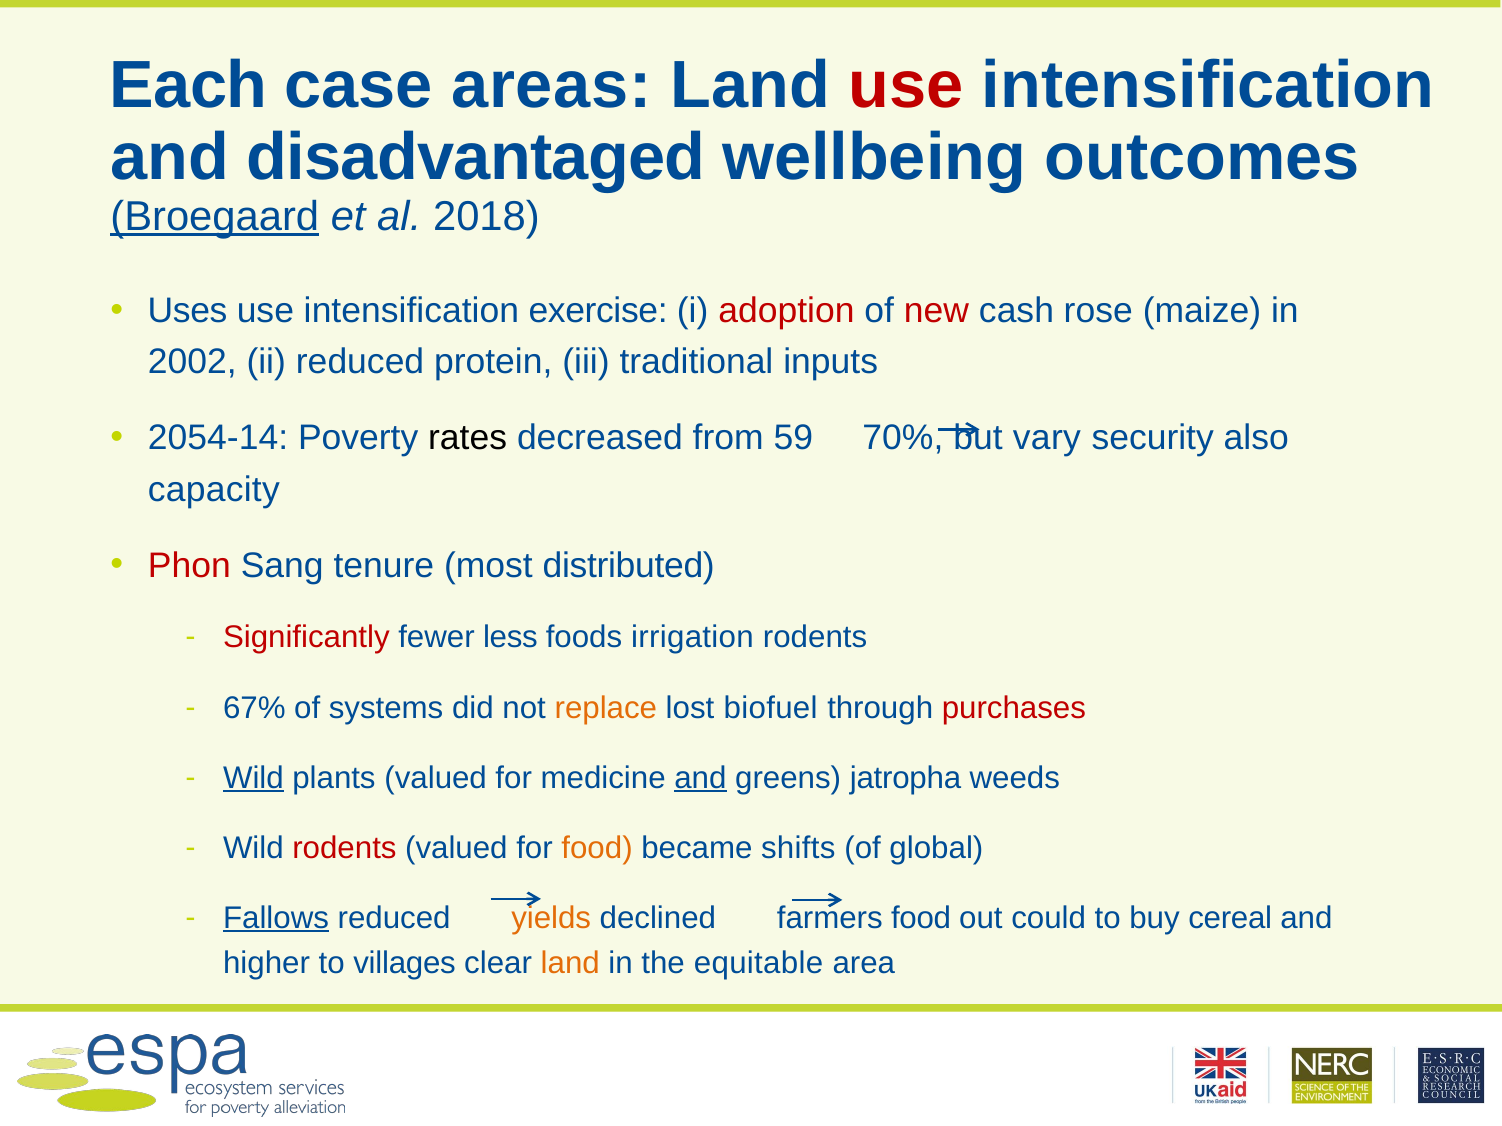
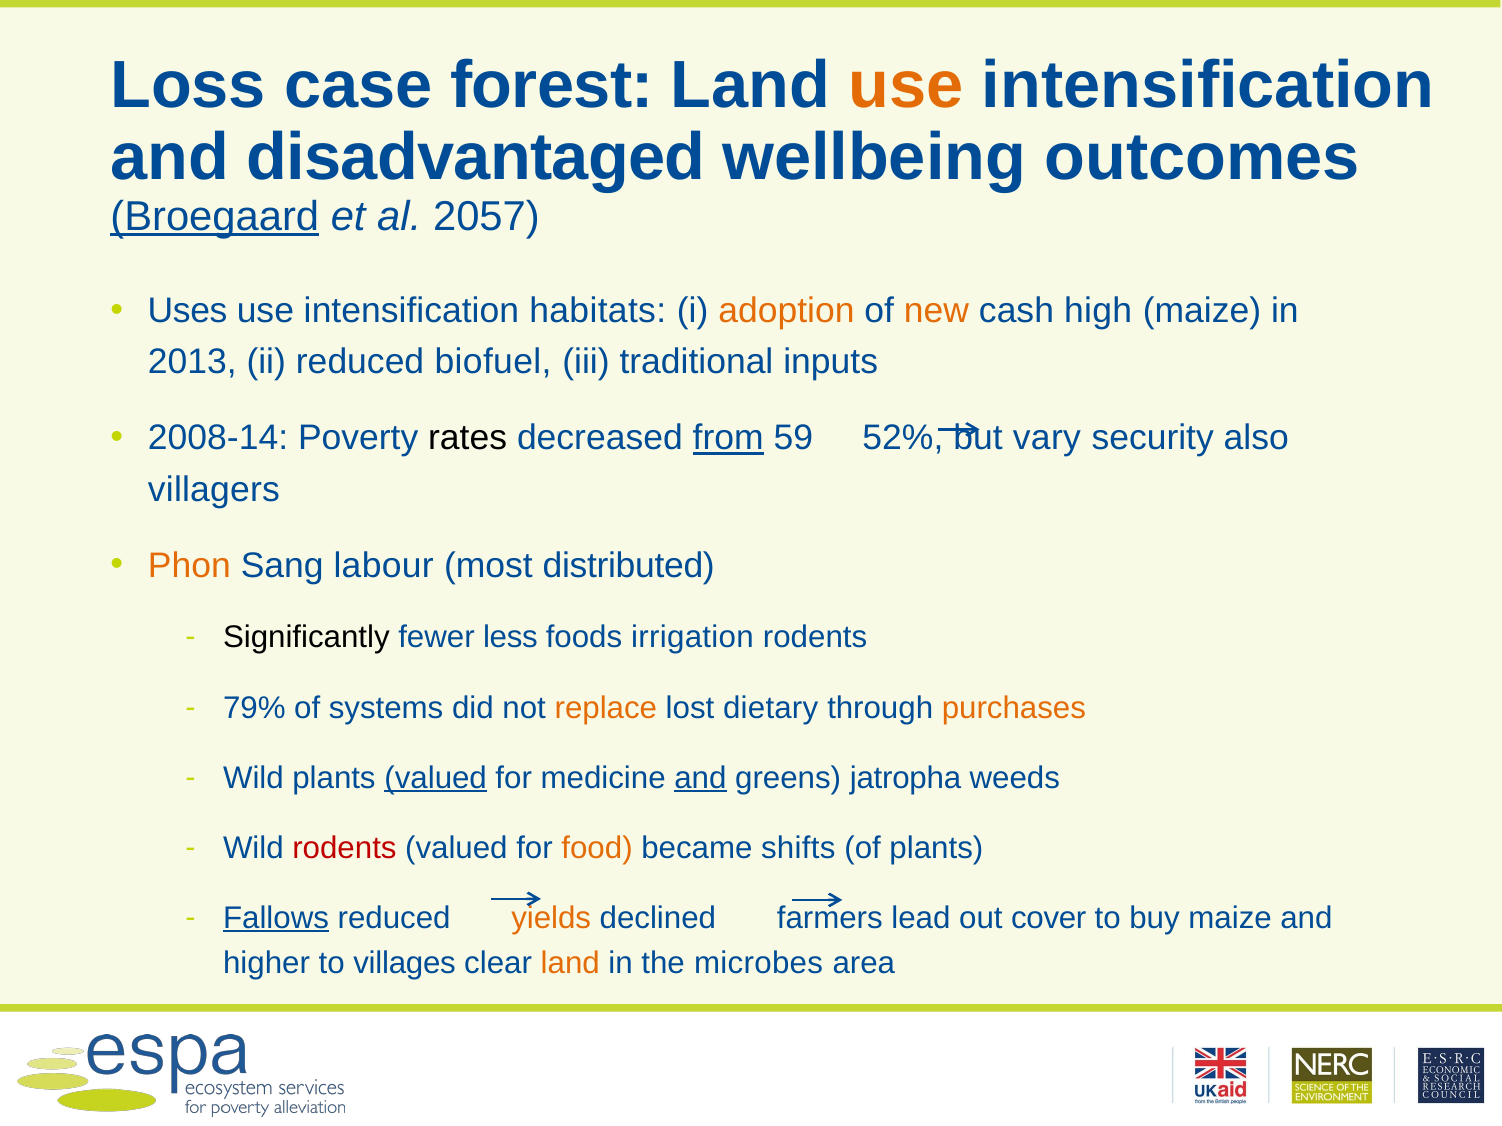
Each: Each -> Loss
areas: areas -> forest
use at (906, 86) colour: red -> orange
2018: 2018 -> 2057
exercise: exercise -> habitats
adoption colour: red -> orange
new colour: red -> orange
rose: rose -> high
2002: 2002 -> 2013
protein: protein -> biofuel
2054-14: 2054-14 -> 2008-14
from underline: none -> present
70%: 70% -> 52%
capacity: capacity -> villagers
Phon colour: red -> orange
tenure: tenure -> labour
Significantly colour: red -> black
67%: 67% -> 79%
biofuel: biofuel -> dietary
purchases colour: red -> orange
Wild at (253, 778) underline: present -> none
valued at (436, 778) underline: none -> present
of global: global -> plants
farmers food: food -> lead
could: could -> cover
buy cereal: cereal -> maize
equitable: equitable -> microbes
